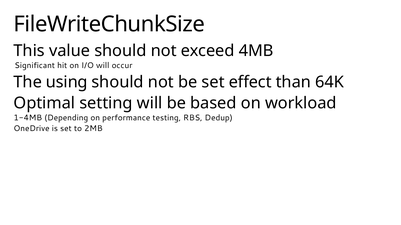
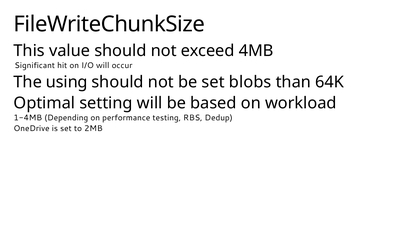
effect: effect -> blobs
